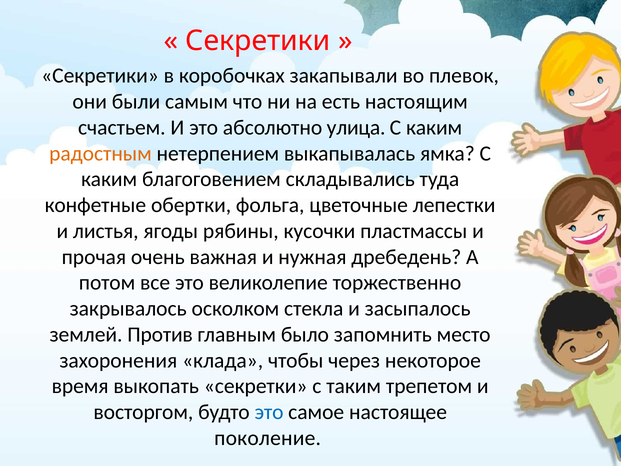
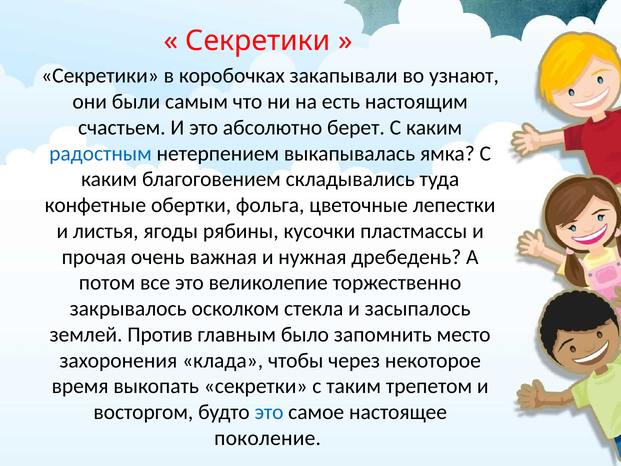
плевок: плевок -> узнают
улица: улица -> берет
радостным colour: orange -> blue
